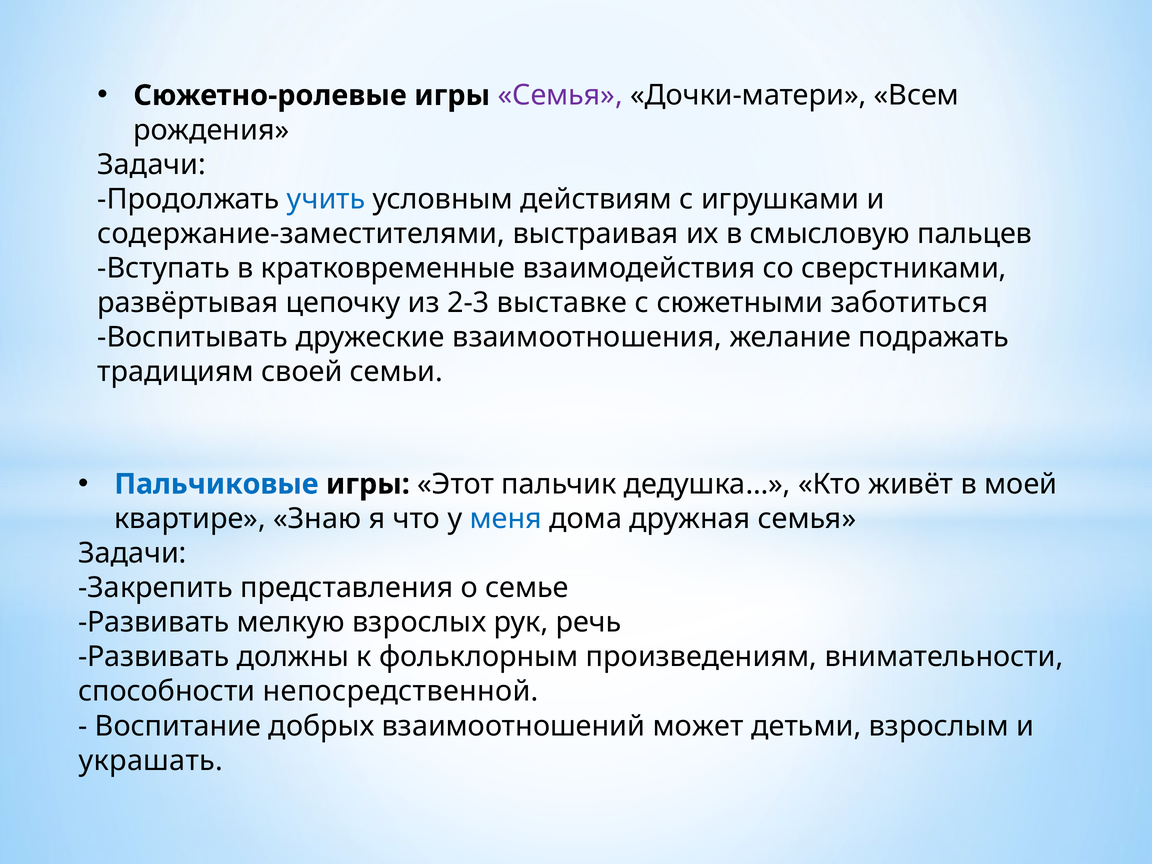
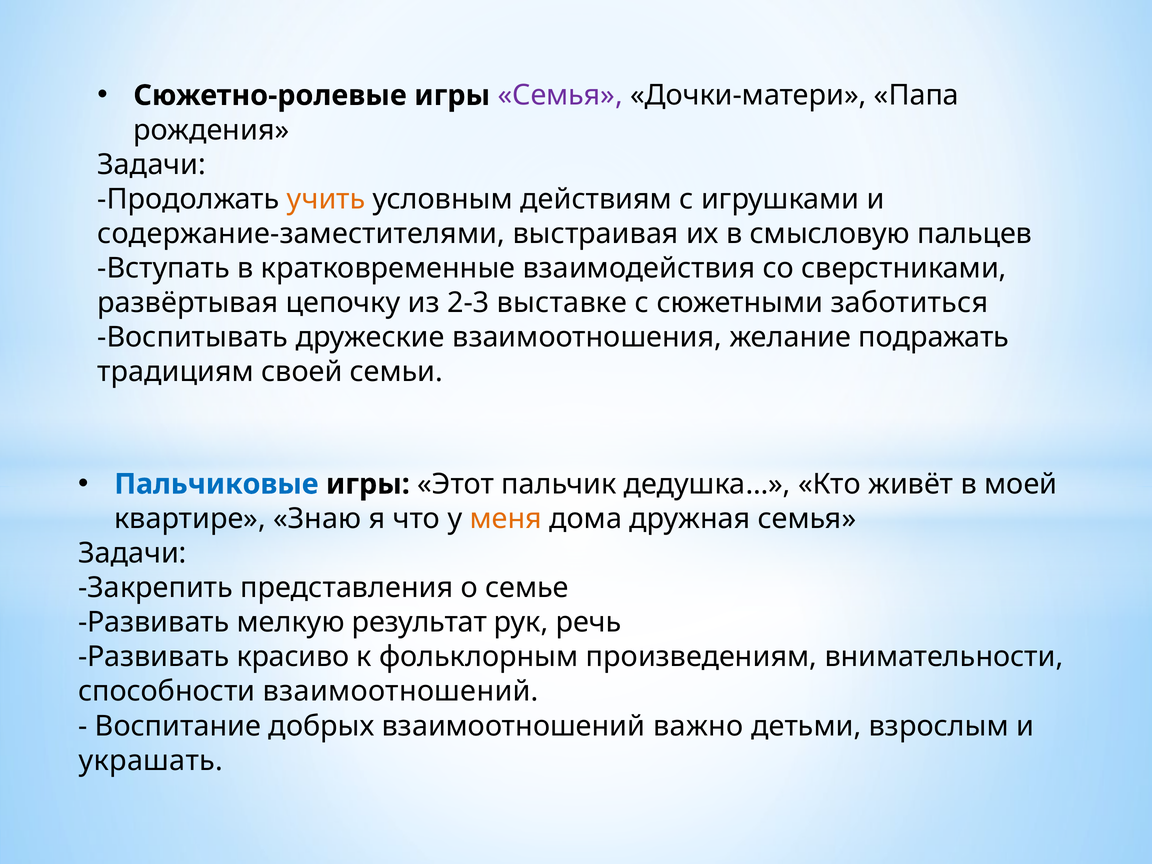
Всем: Всем -> Папа
учить colour: blue -> orange
меня colour: blue -> orange
взрослых: взрослых -> результат
должны: должны -> красиво
способности непосредственной: непосредственной -> взаимоотношений
может: может -> важно
